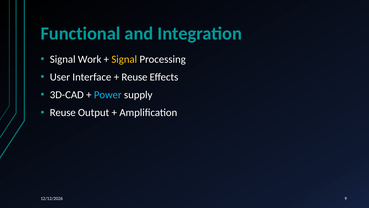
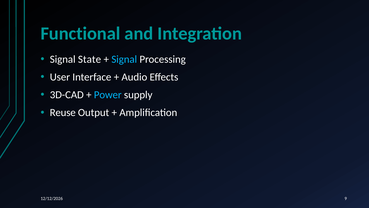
Work: Work -> State
Signal at (124, 59) colour: yellow -> light blue
Reuse at (134, 77): Reuse -> Audio
